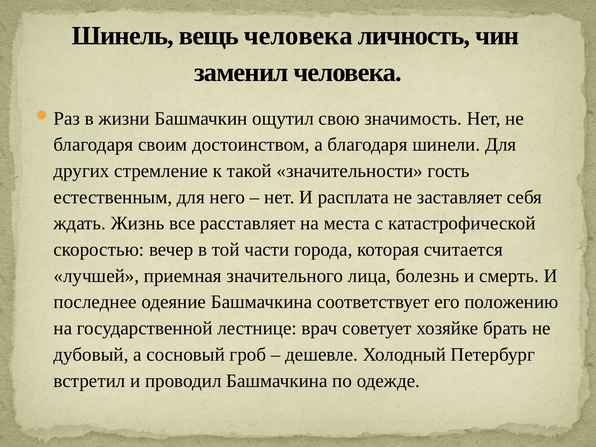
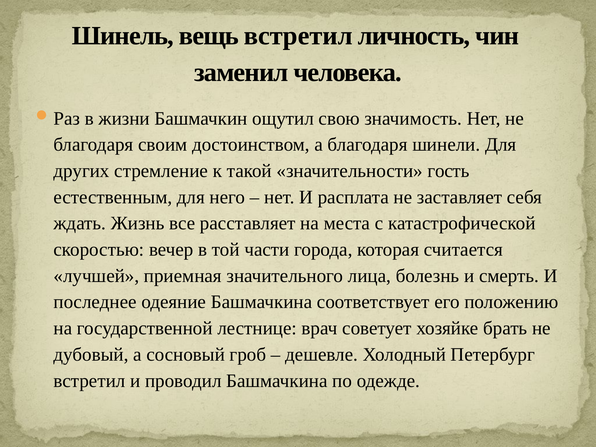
вещь человека: человека -> встретил
